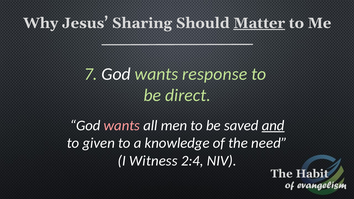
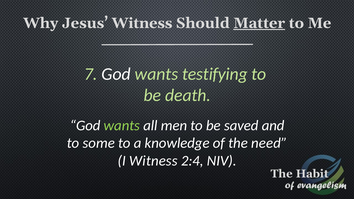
Jesus Sharing: Sharing -> Witness
response: response -> testifying
direct: direct -> death
wants at (122, 126) colour: pink -> light green
and underline: present -> none
given: given -> some
